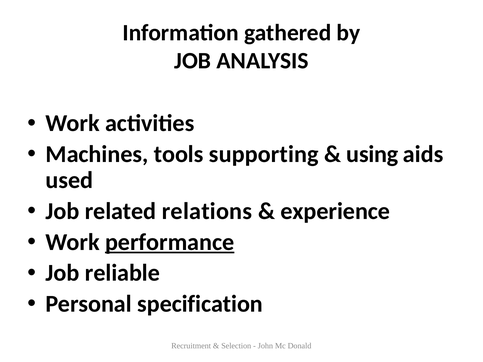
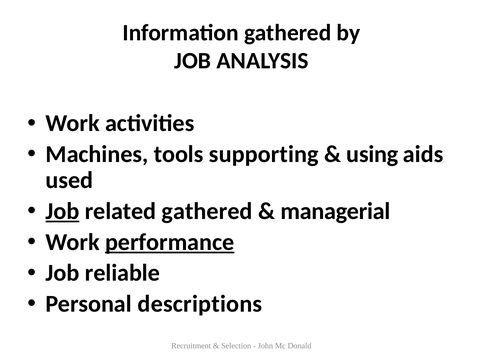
Job at (63, 211) underline: none -> present
related relations: relations -> gathered
experience: experience -> managerial
specification: specification -> descriptions
